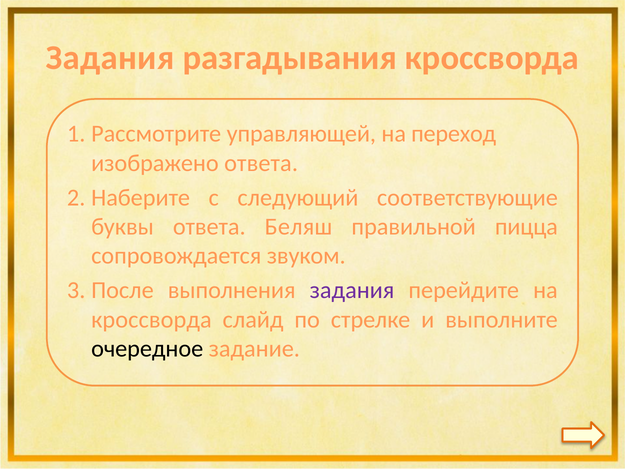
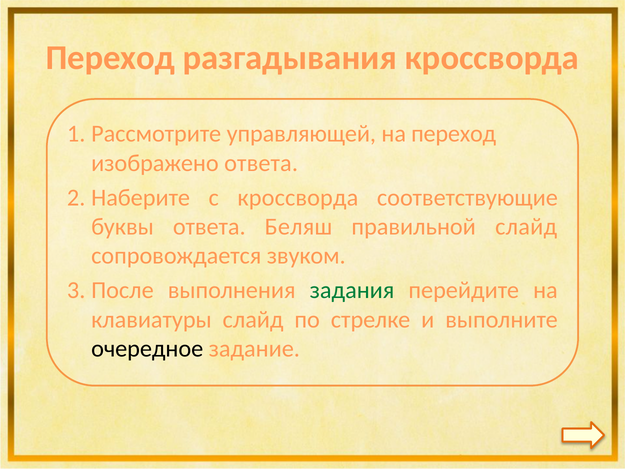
Задания at (110, 58): Задания -> Переход
с следующий: следующий -> кроссворда
правильной пицца: пицца -> слайд
задания at (352, 290) colour: purple -> green
кроссворда at (151, 319): кроссворда -> клавиатуры
